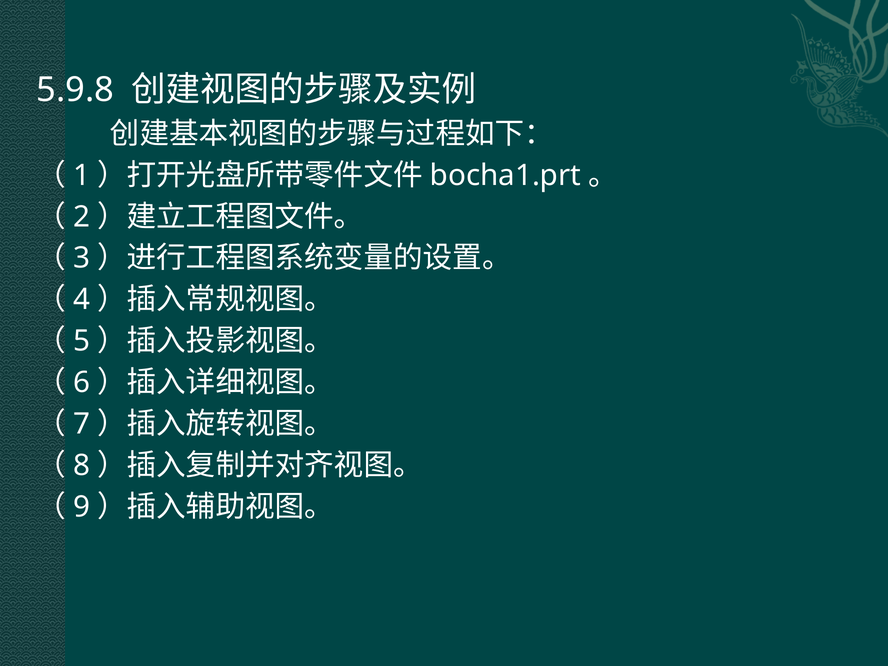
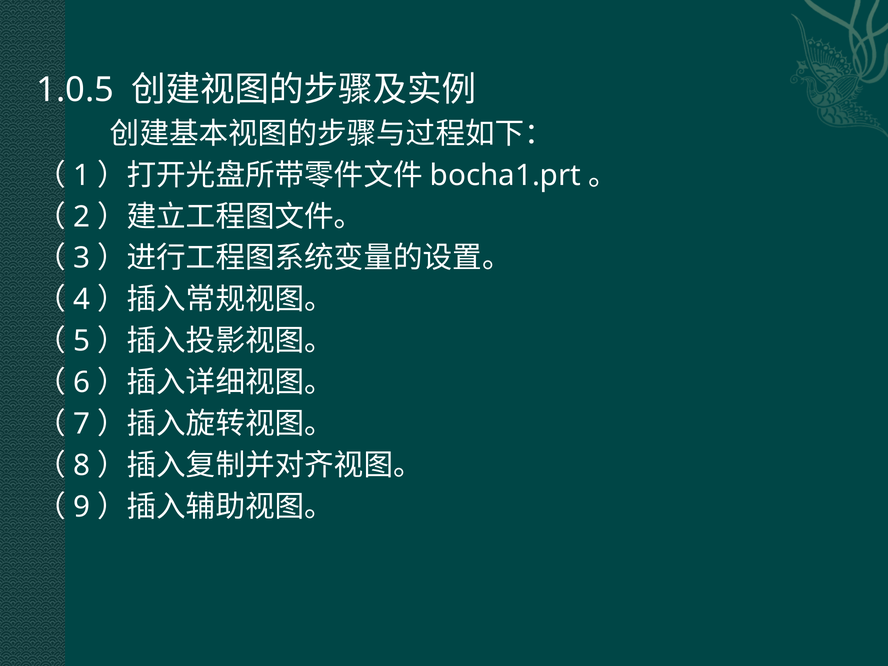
5.9.8: 5.9.8 -> 1.0.5
